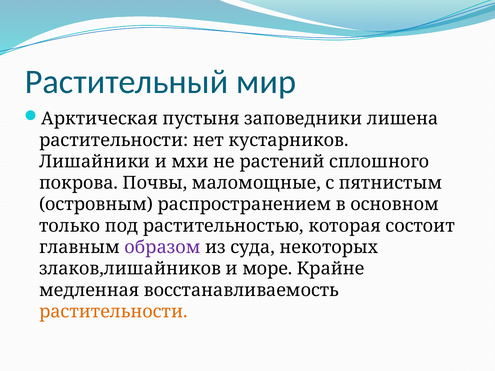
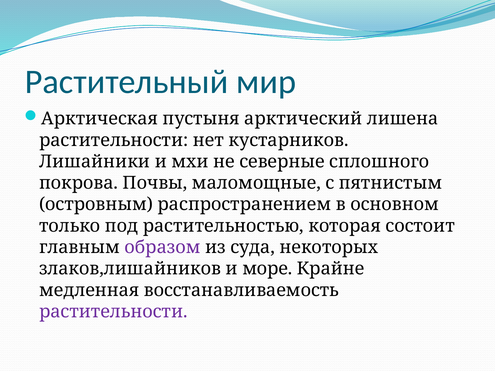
заповедники: заповедники -> арктический
растений: растений -> северные
растительности at (113, 312) colour: orange -> purple
